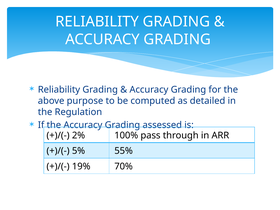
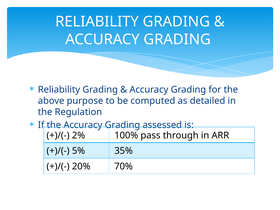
55%: 55% -> 35%
19%: 19% -> 20%
